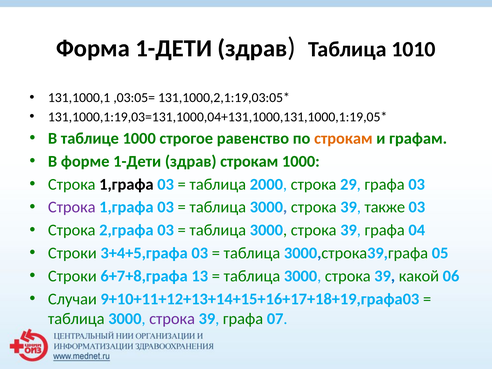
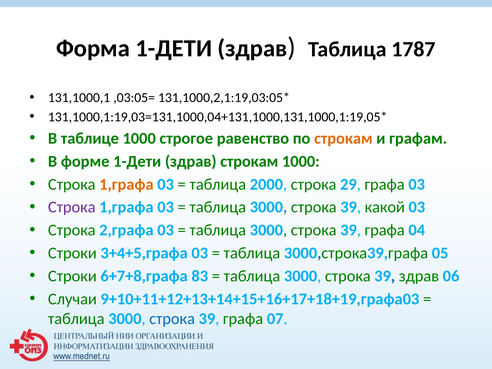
1010: 1010 -> 1787
1,графа at (126, 184) colour: black -> orange
также: также -> какой
13: 13 -> 83
39 какой: какой -> здрав
строка at (172, 319) colour: purple -> blue
